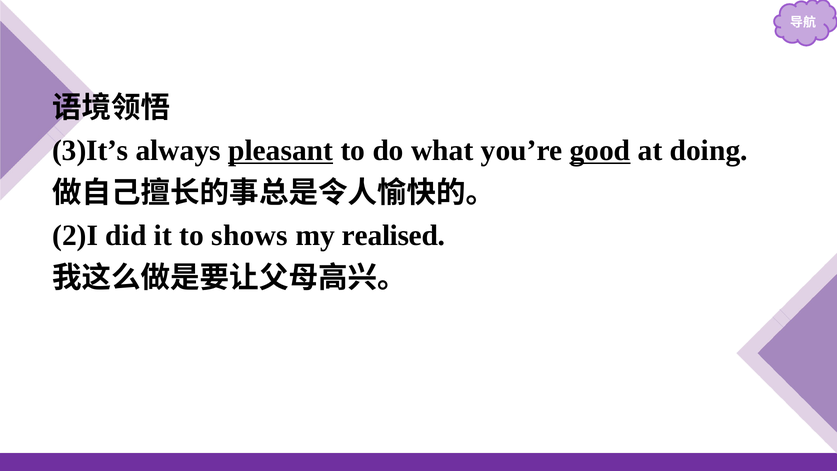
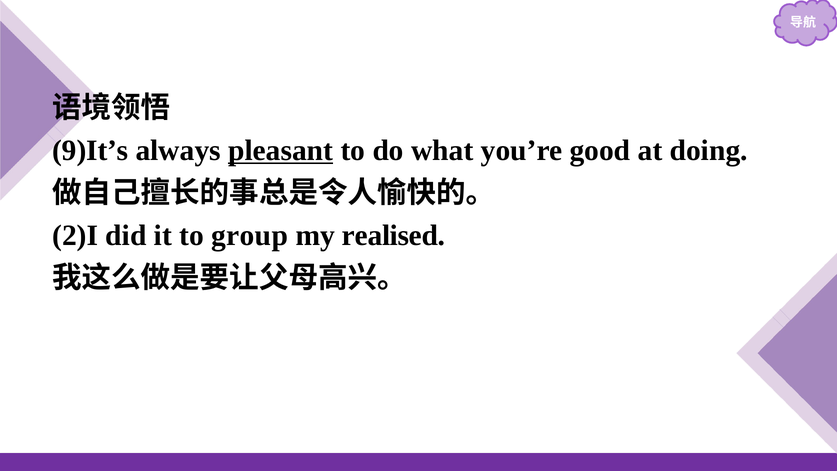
3)It’s: 3)It’s -> 9)It’s
good underline: present -> none
shows: shows -> group
